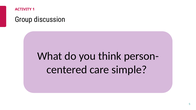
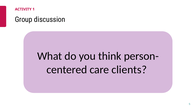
simple: simple -> clients
